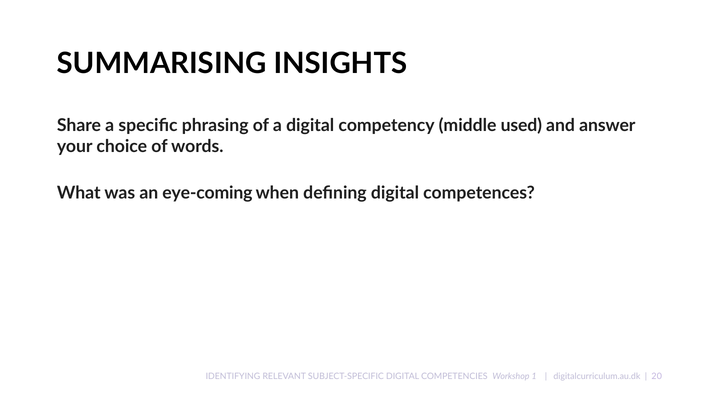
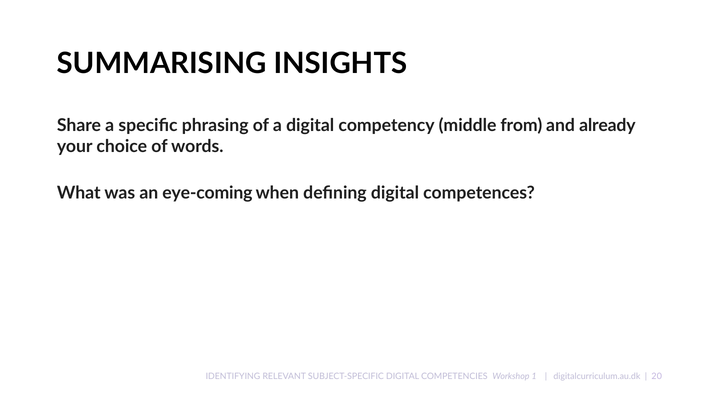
used: used -> from
answer: answer -> already
